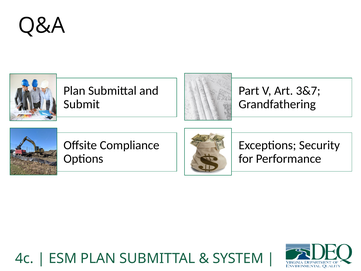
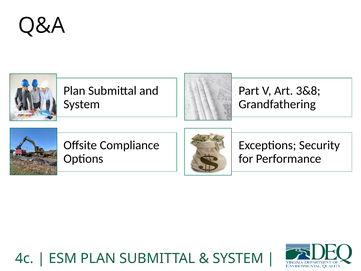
3&7: 3&7 -> 3&8
Submit at (82, 104): Submit -> System
